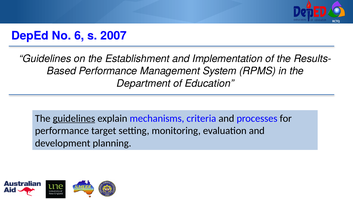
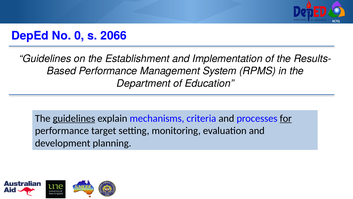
6: 6 -> 0
2007: 2007 -> 2066
for underline: none -> present
